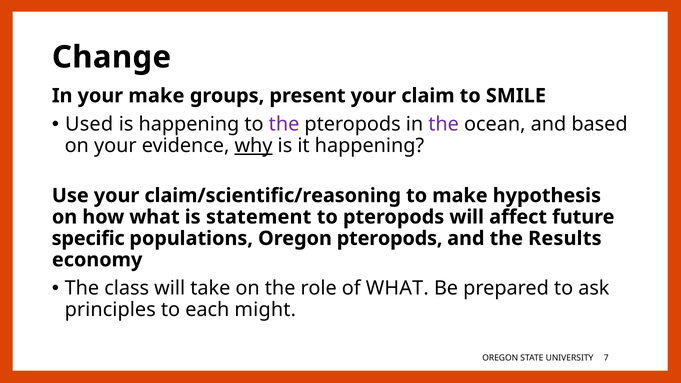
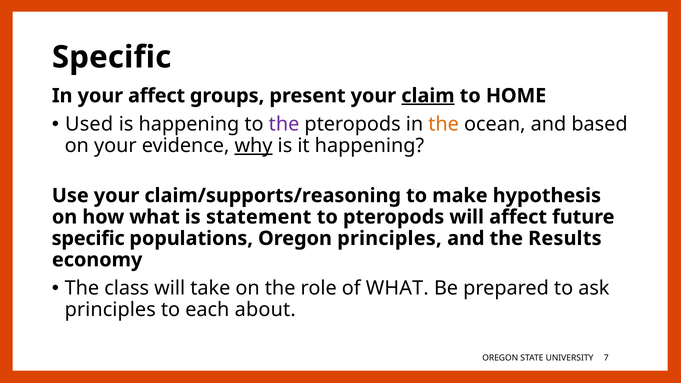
Change at (112, 57): Change -> Specific
your make: make -> affect
claim underline: none -> present
SMILE: SMILE -> HOME
the at (444, 124) colour: purple -> orange
claim/scientific/reasoning: claim/scientific/reasoning -> claim/supports/reasoning
Oregon pteropods: pteropods -> principles
might: might -> about
